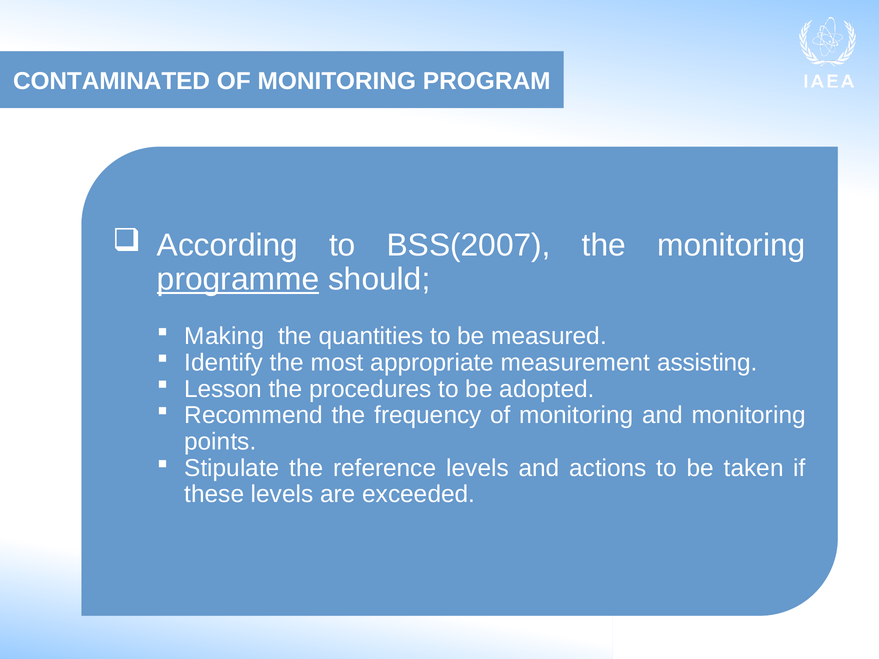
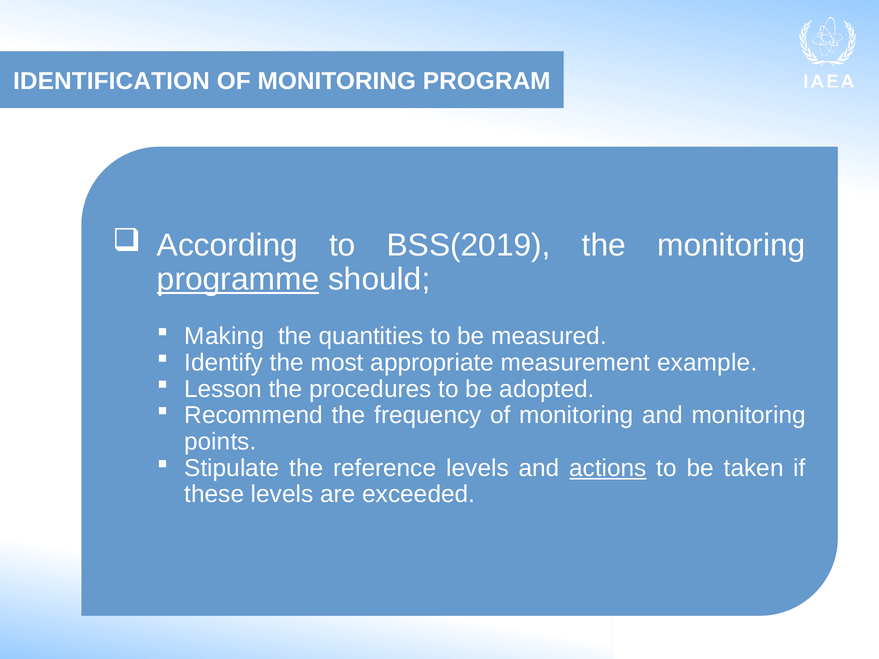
CONTAMINATED: CONTAMINATED -> IDENTIFICATION
BSS(2007: BSS(2007 -> BSS(2019
assisting: assisting -> example
actions underline: none -> present
